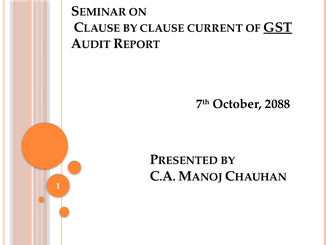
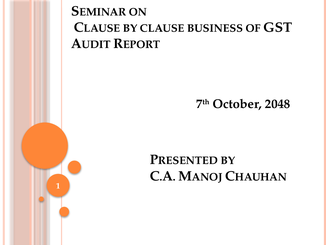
CURRENT: CURRENT -> BUSINESS
GST underline: present -> none
2088: 2088 -> 2048
